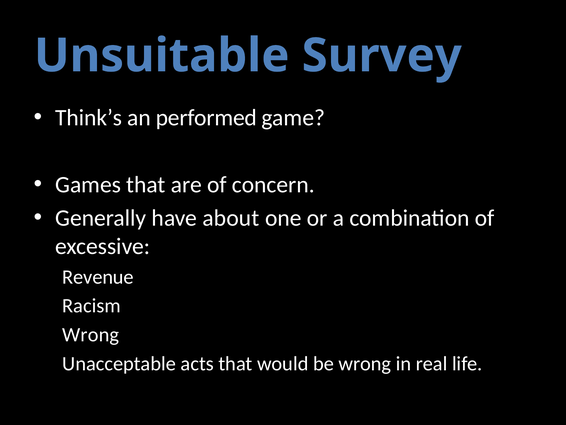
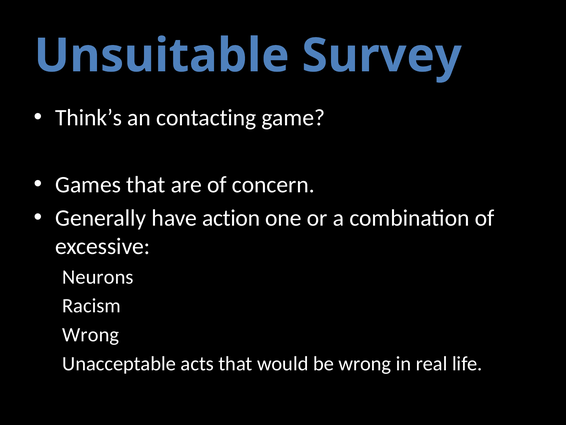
performed: performed -> contacting
about: about -> action
Revenue: Revenue -> Neurons
